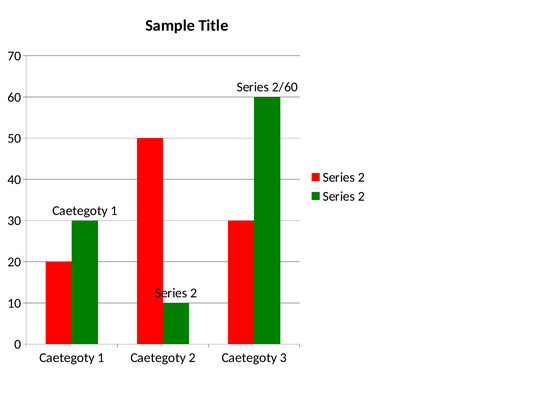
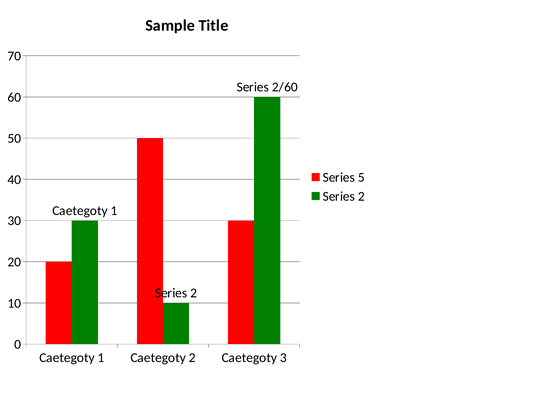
2 at (361, 178): 2 -> 5
